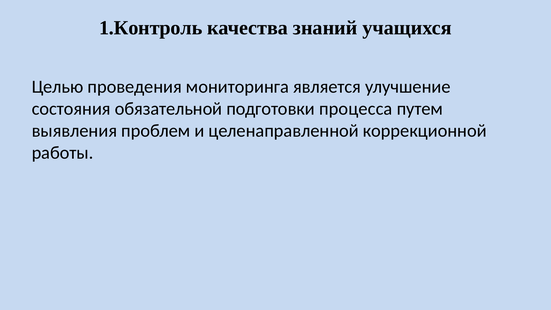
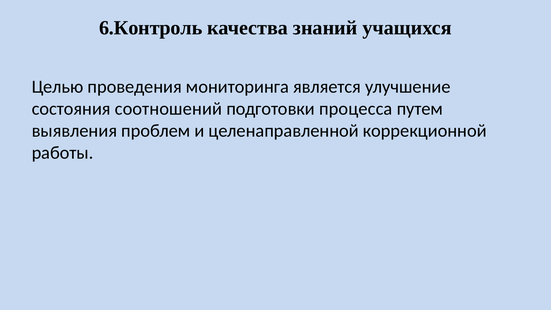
1.Контроль: 1.Контроль -> 6.Контроль
обязательной: обязательной -> соотношений
